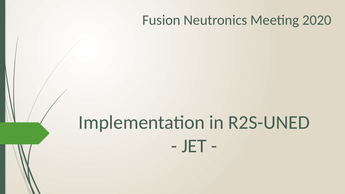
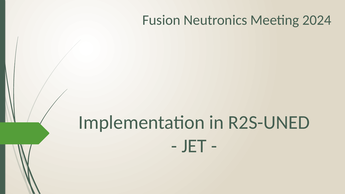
2020: 2020 -> 2024
